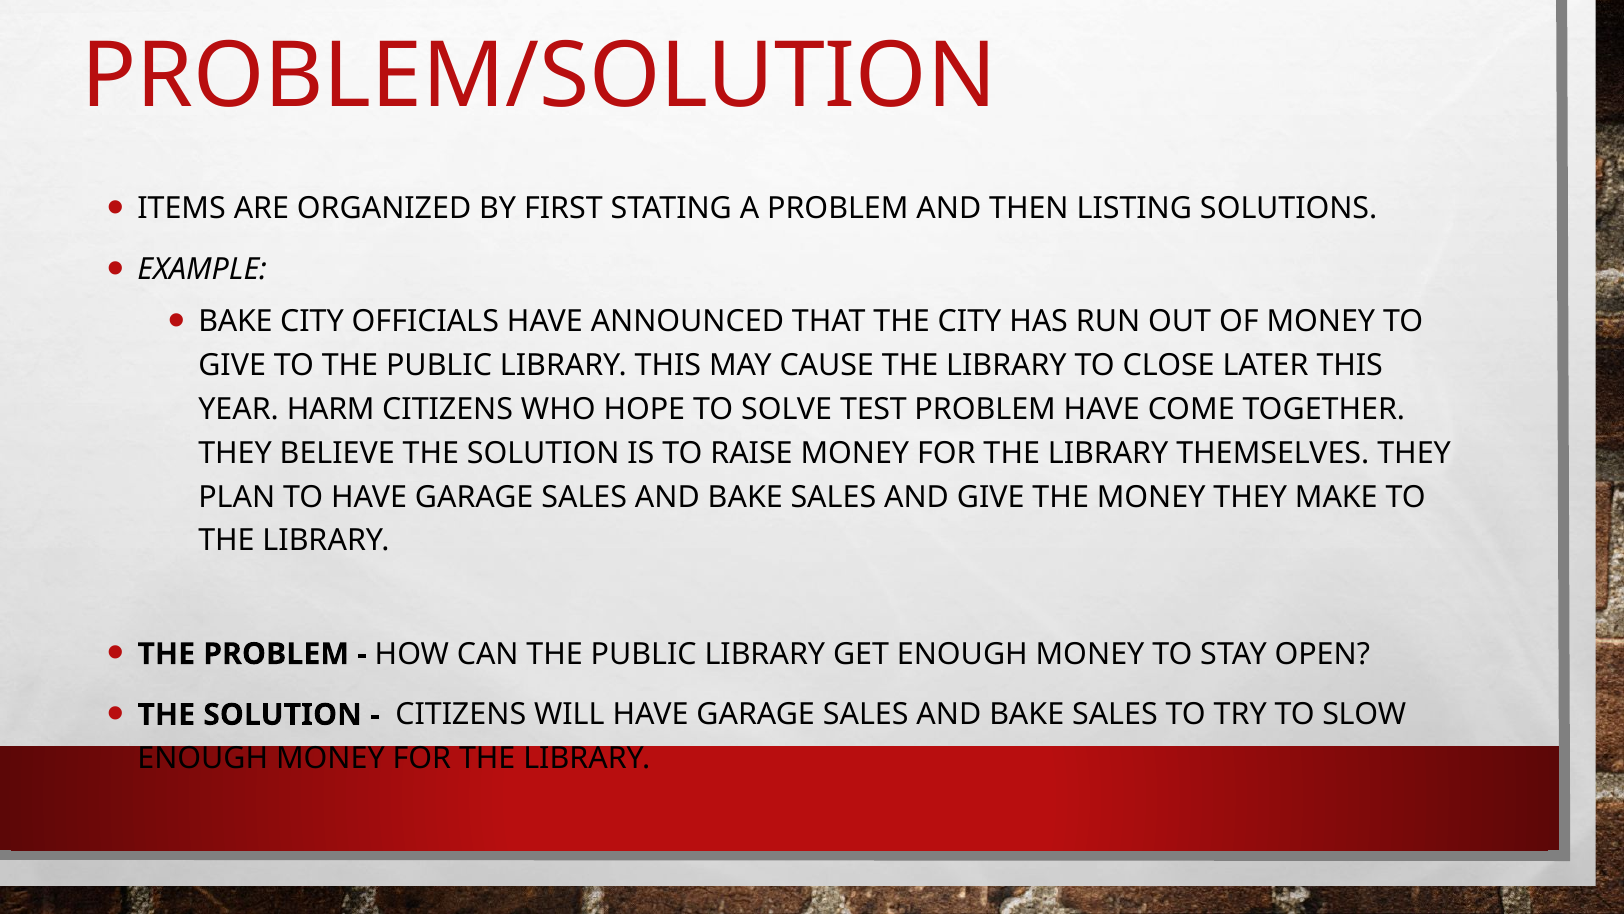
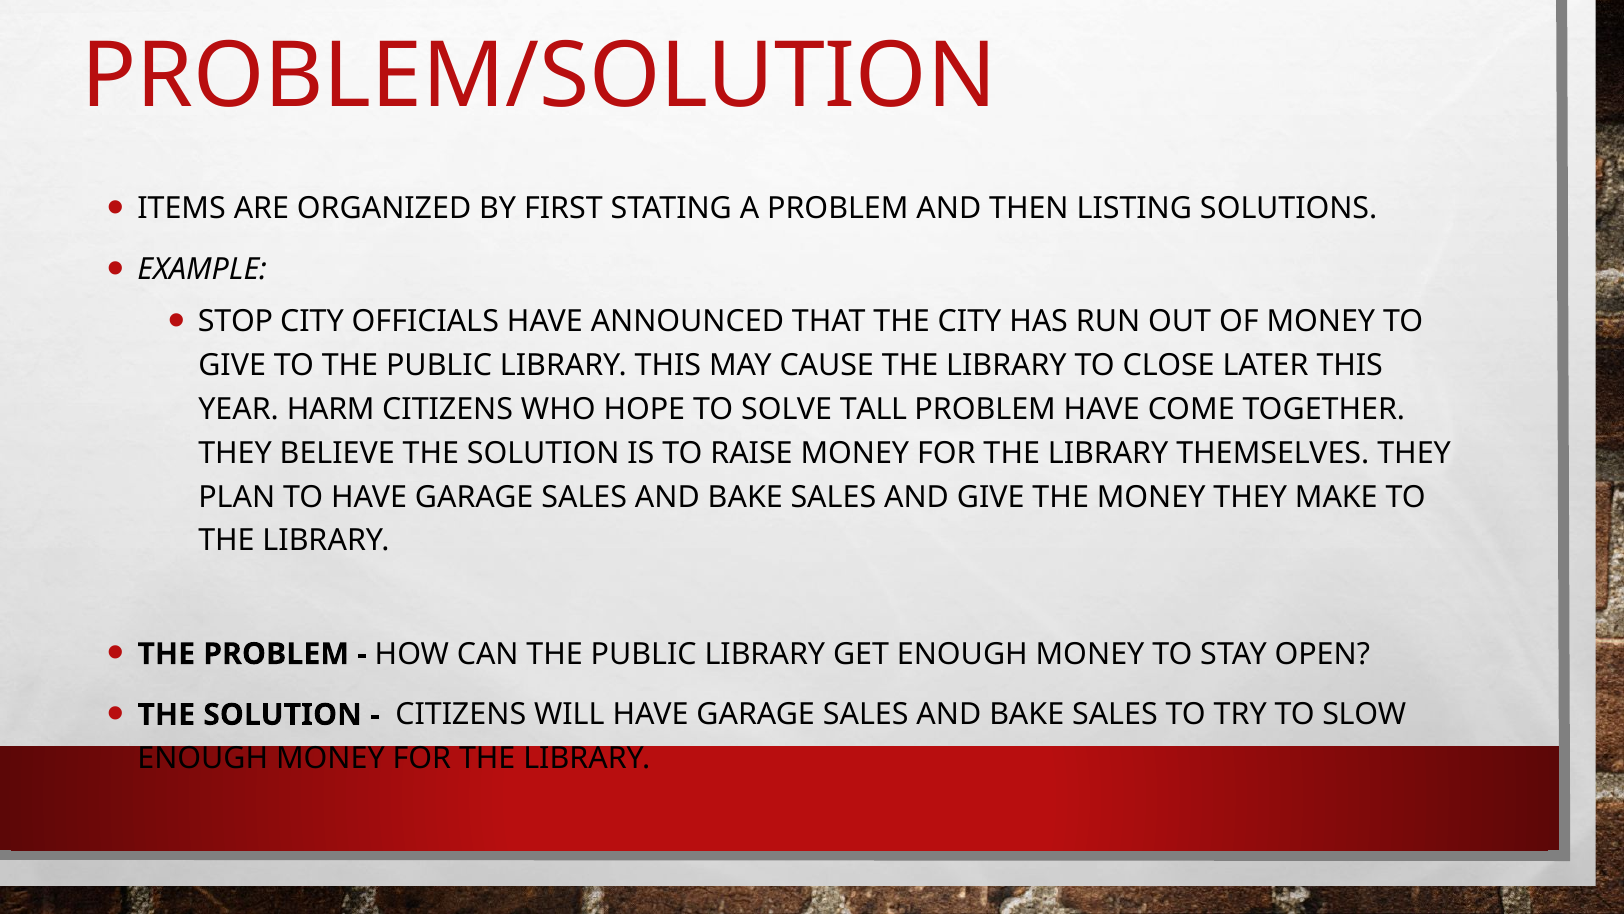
BAKE at (235, 321): BAKE -> STOP
TEST: TEST -> TALL
